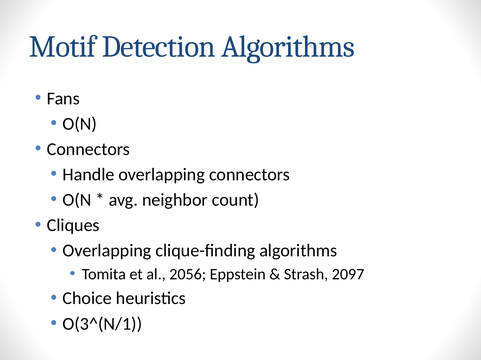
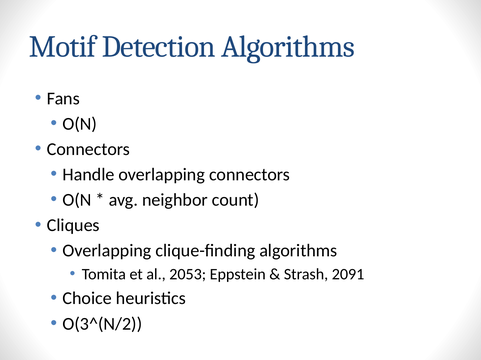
2056: 2056 -> 2053
2097: 2097 -> 2091
O(3^(N/1: O(3^(N/1 -> O(3^(N/2
